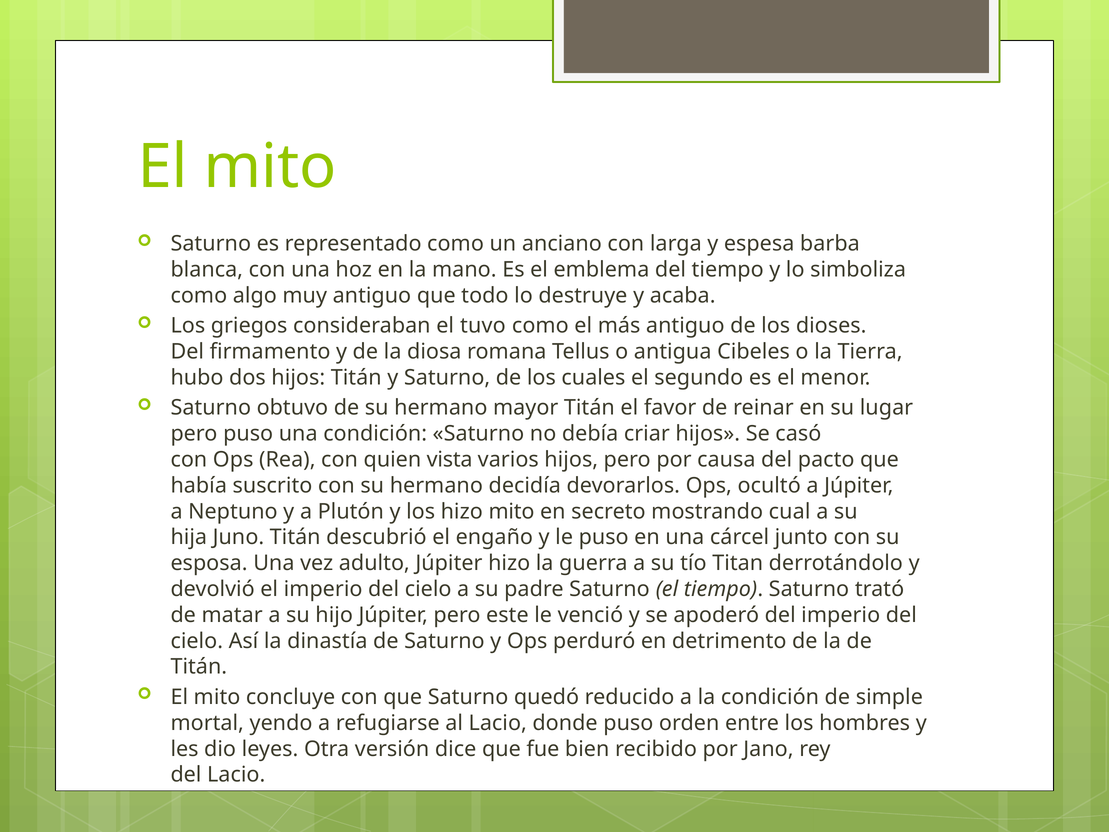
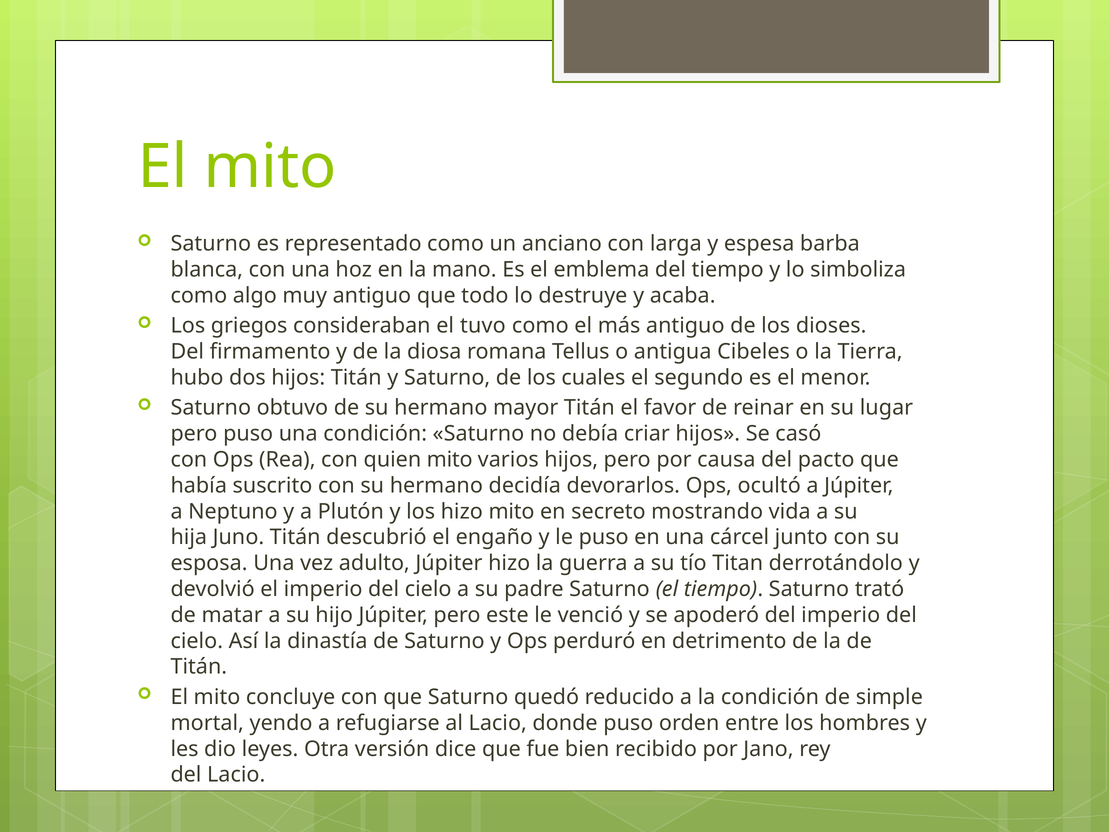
quien vista: vista -> mito
cual: cual -> vida
